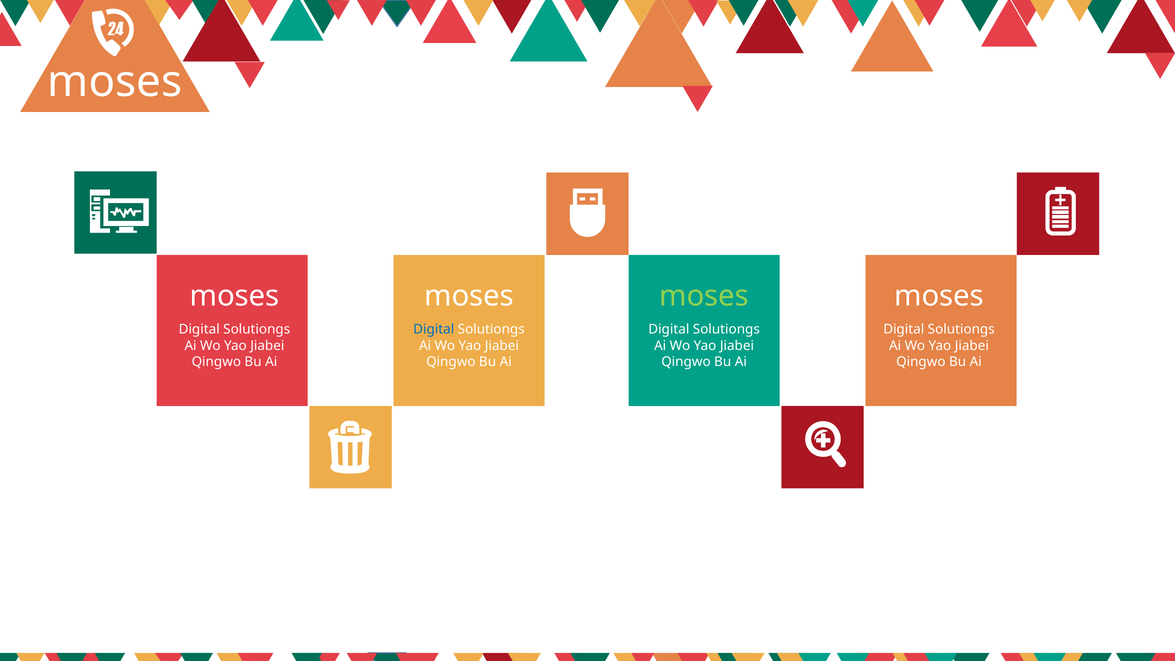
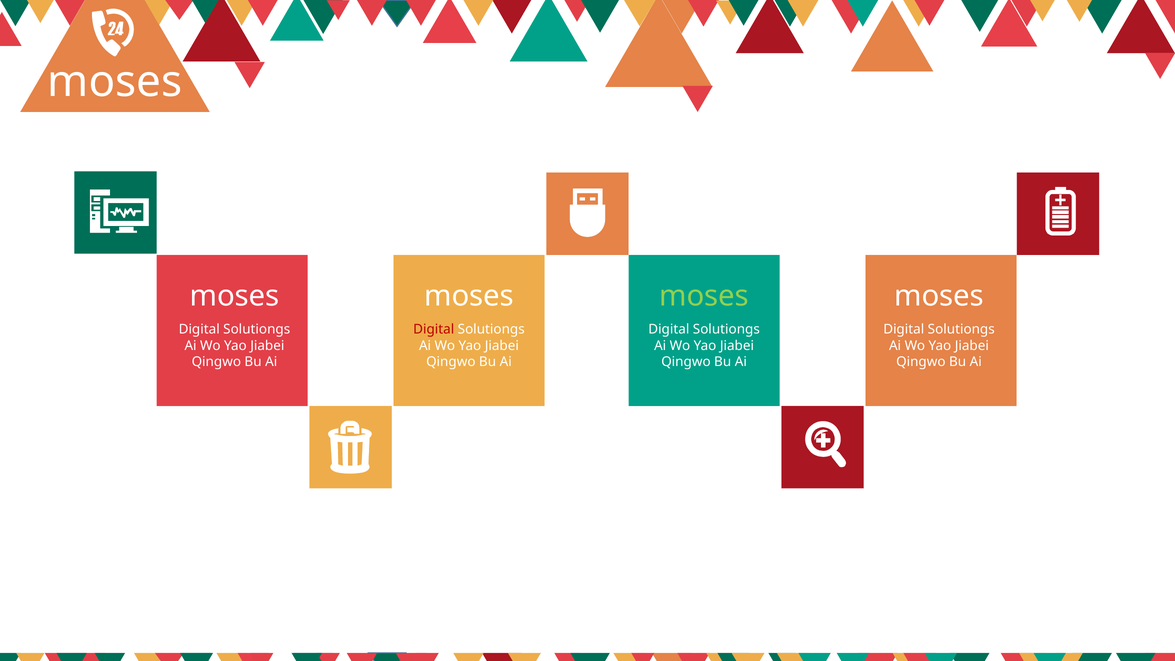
Digital at (434, 329) colour: blue -> red
